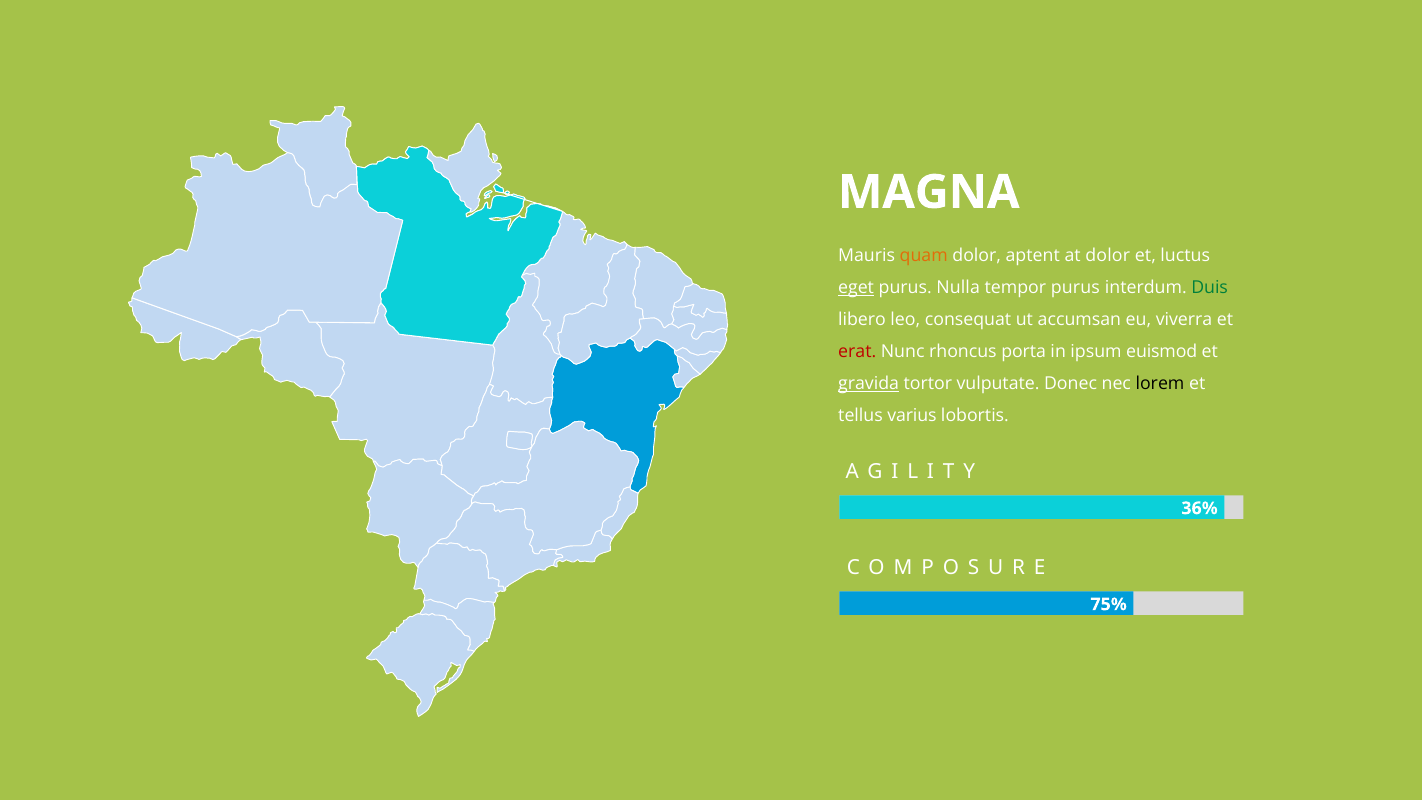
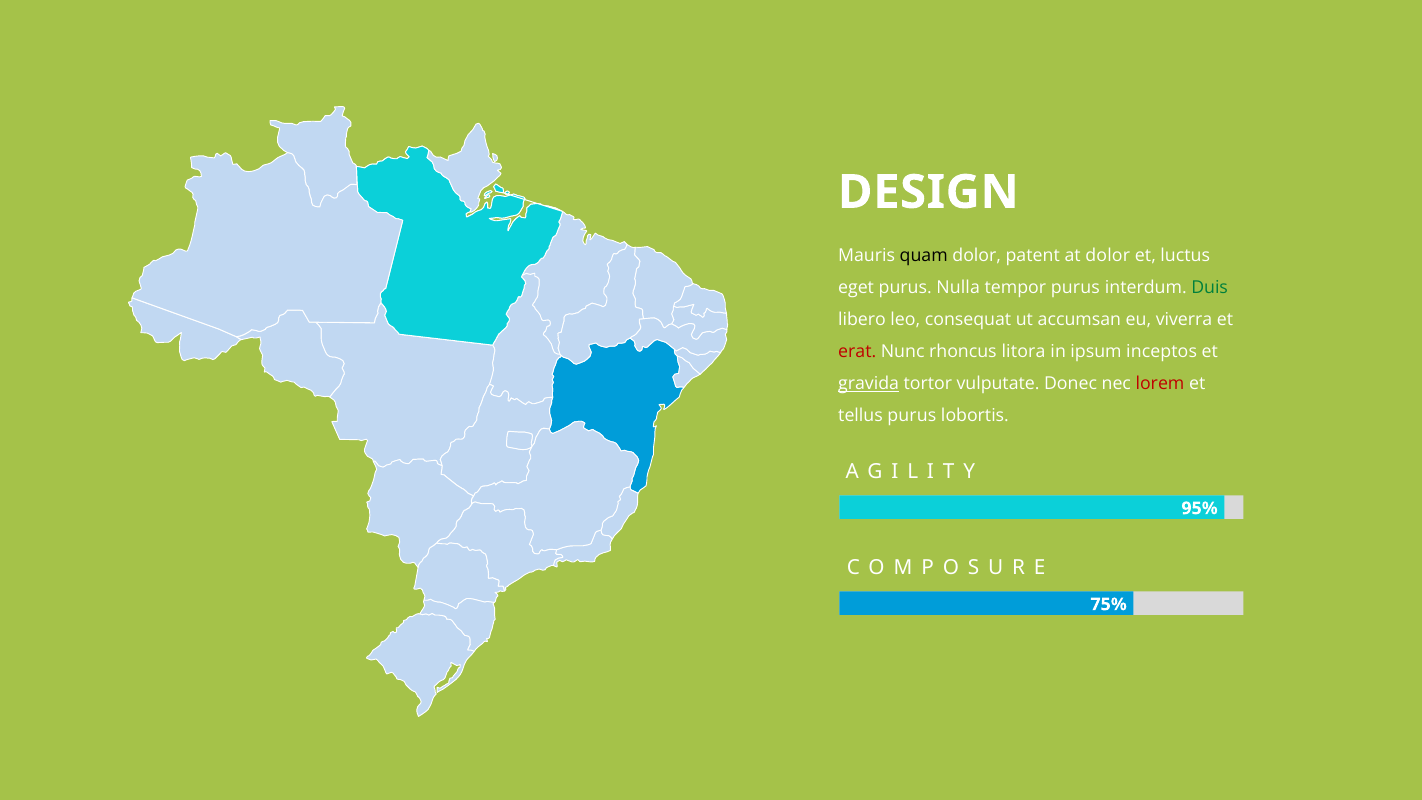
MAGNA: MAGNA -> DESIGN
quam colour: orange -> black
aptent: aptent -> patent
eget underline: present -> none
porta: porta -> litora
euismod: euismod -> inceptos
lorem colour: black -> red
tellus varius: varius -> purus
36%: 36% -> 95%
